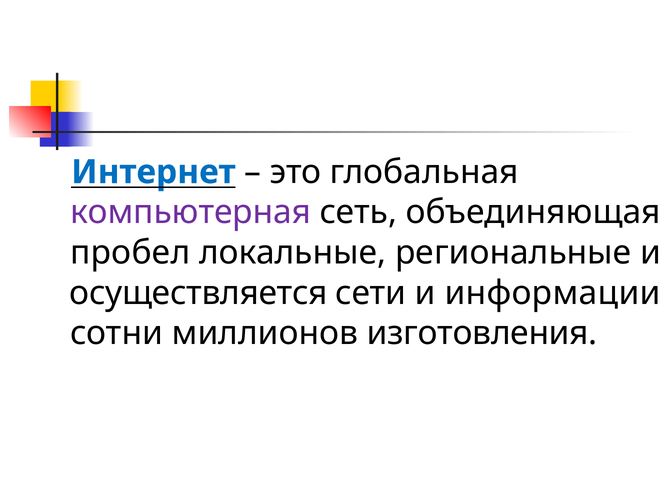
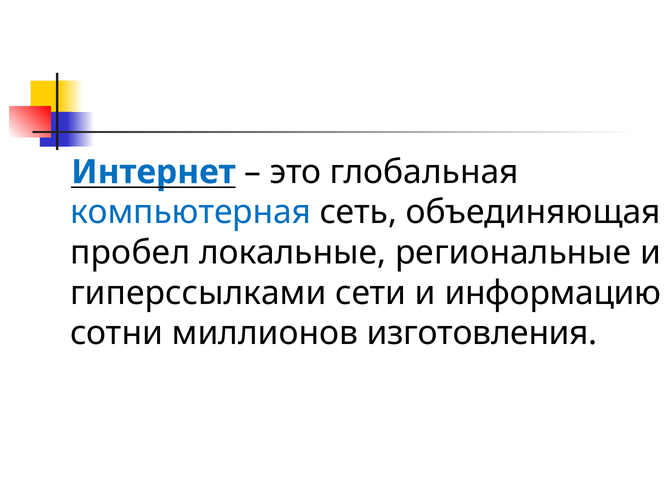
компьютерная colour: purple -> blue
осуществляется: осуществляется -> гиперссылками
информации: информации -> информацию
